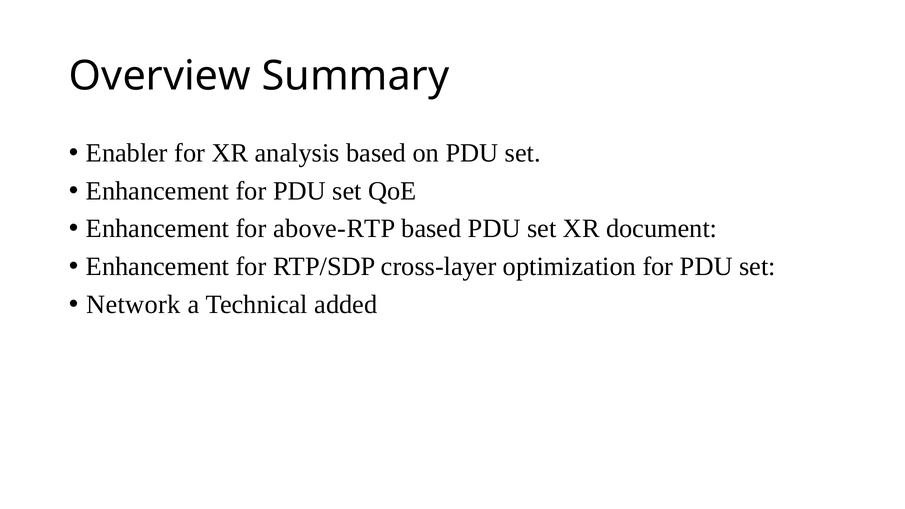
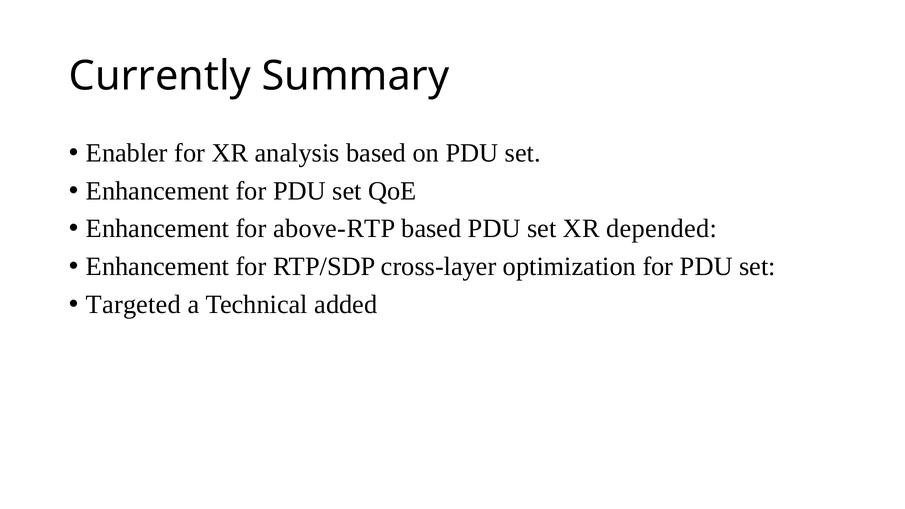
Overview: Overview -> Currently
document: document -> depended
Network: Network -> Targeted
